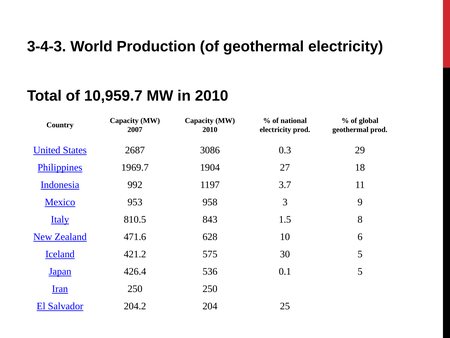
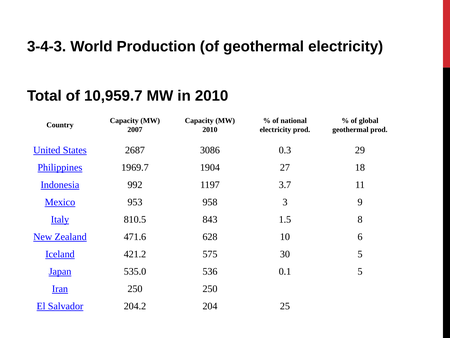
426.4: 426.4 -> 535.0
